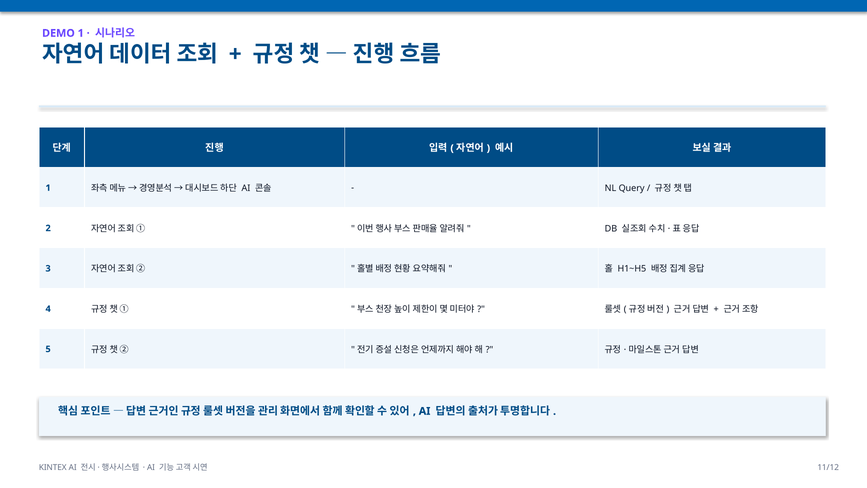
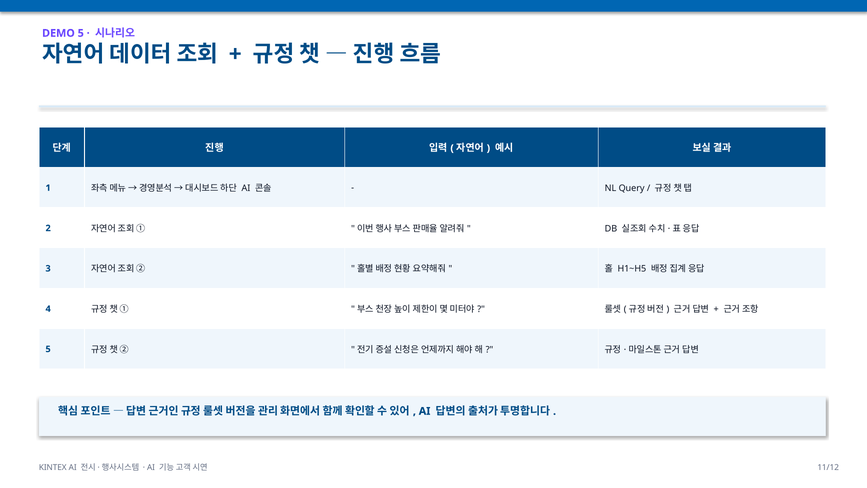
DEMO 1: 1 -> 5
